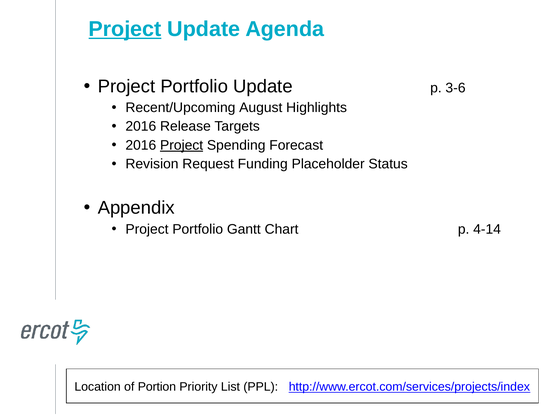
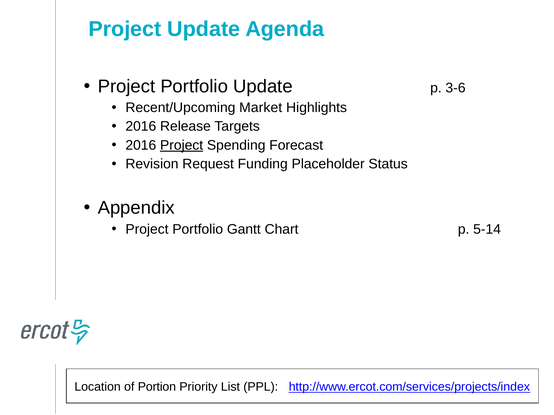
Project at (125, 29) underline: present -> none
August: August -> Market
4-14: 4-14 -> 5-14
